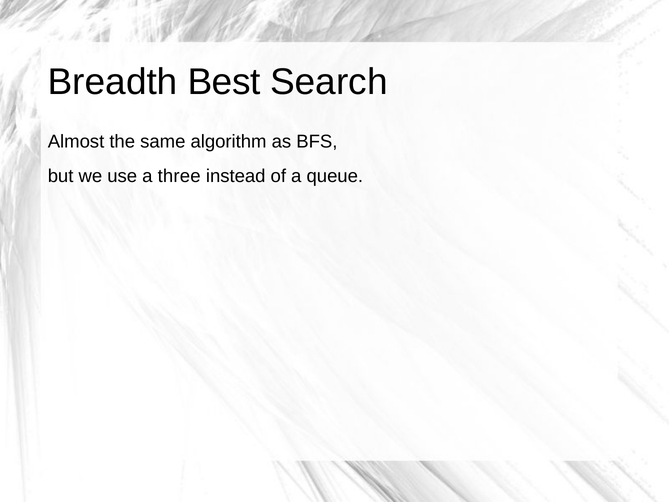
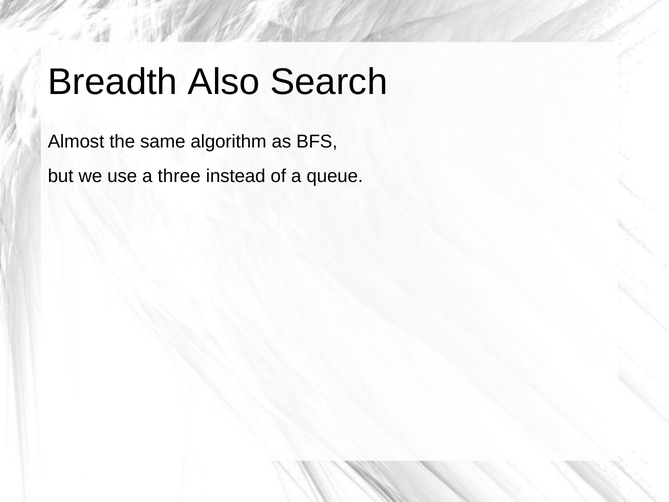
Best: Best -> Also
